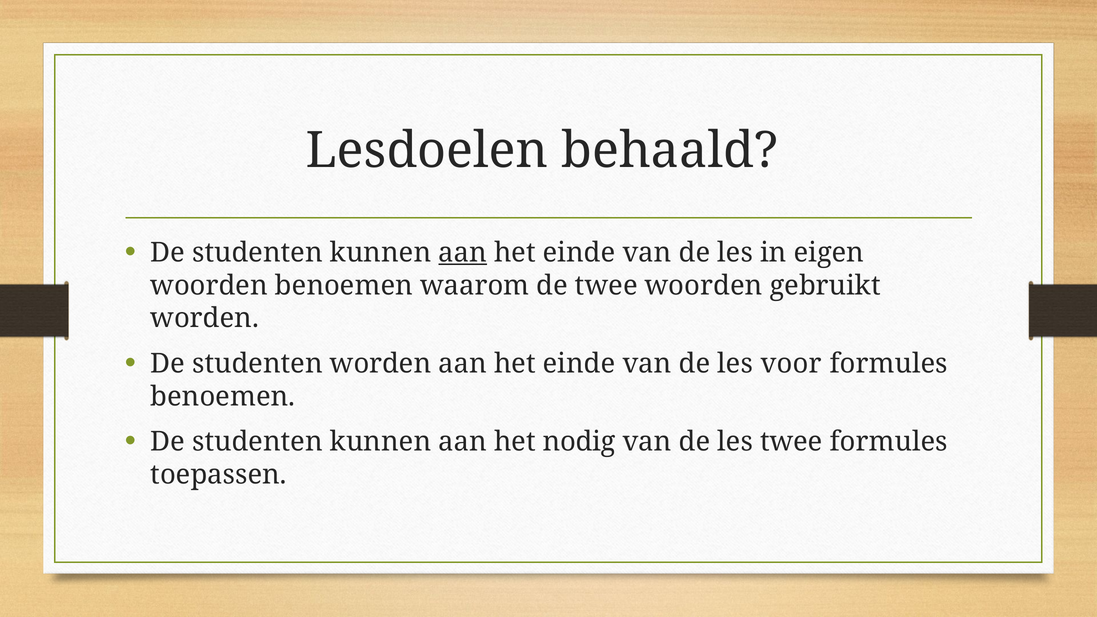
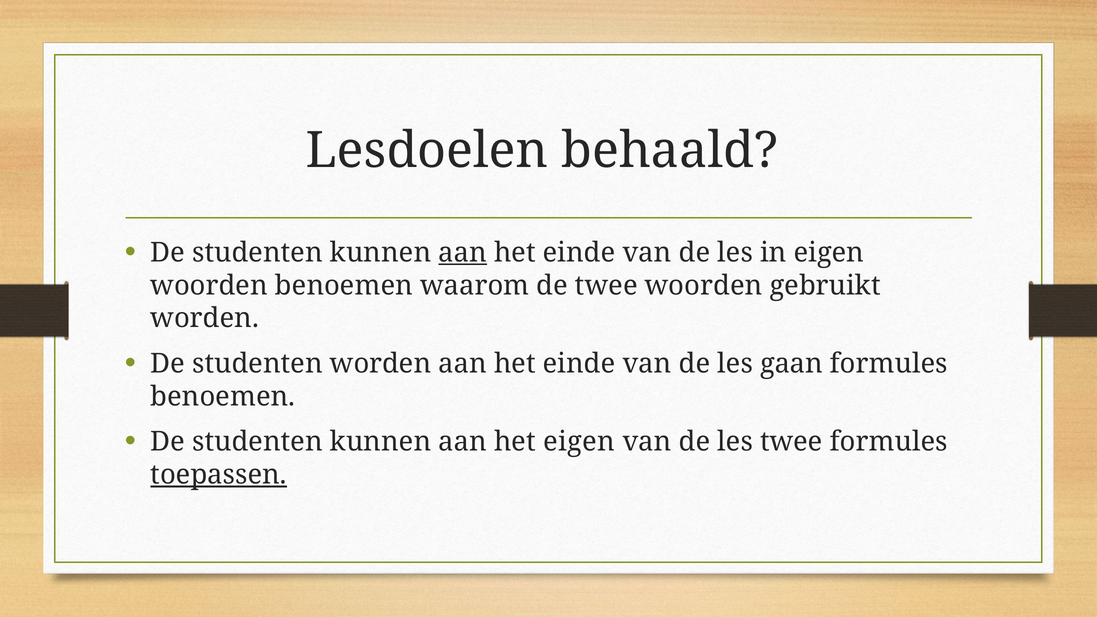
voor: voor -> gaan
het nodig: nodig -> eigen
toepassen underline: none -> present
